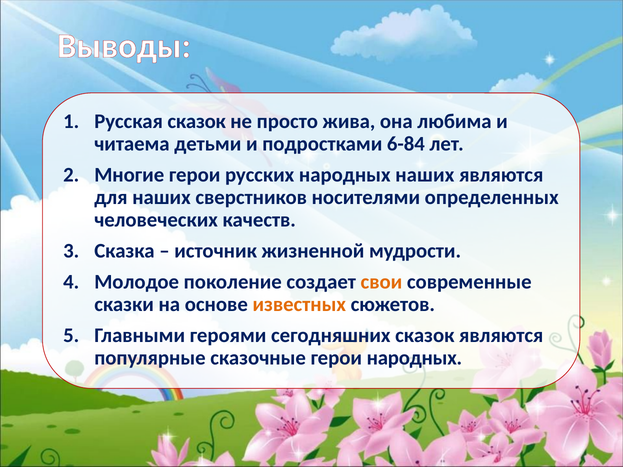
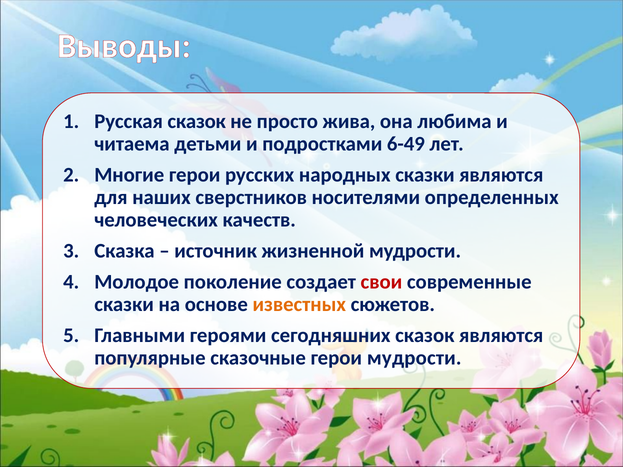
6-84: 6-84 -> 6-49
народных наших: наших -> сказки
свои colour: orange -> red
герои народных: народных -> мудрости
